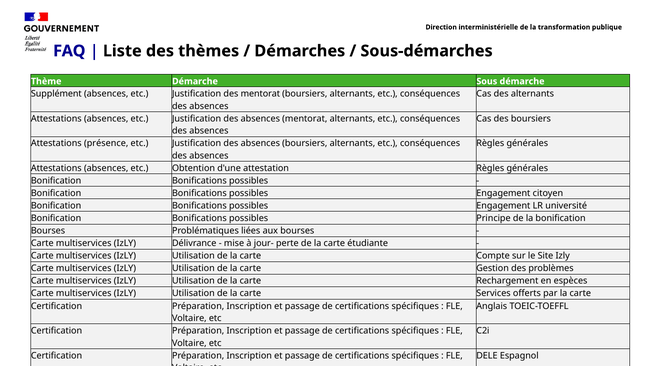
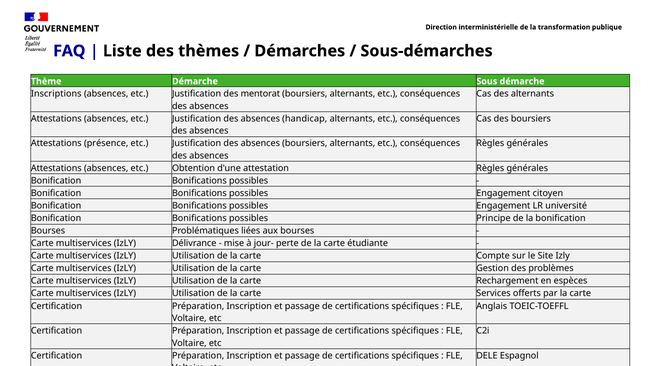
Supplément: Supplément -> Inscriptions
absences mentorat: mentorat -> handicap
